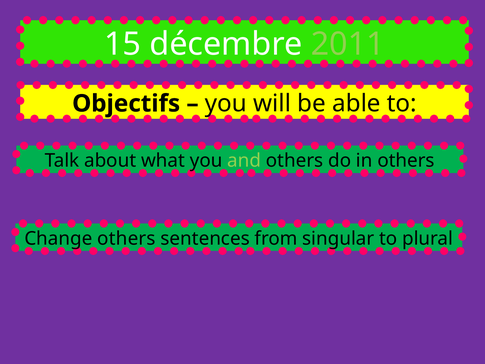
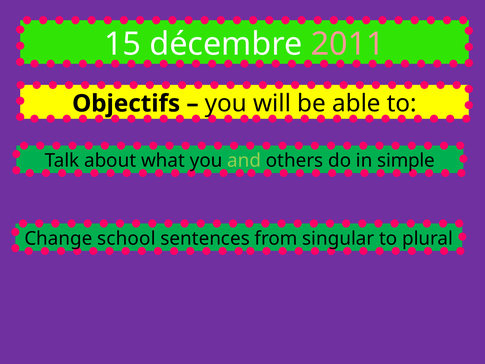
2011 colour: light green -> pink
in others: others -> simple
Change others: others -> school
